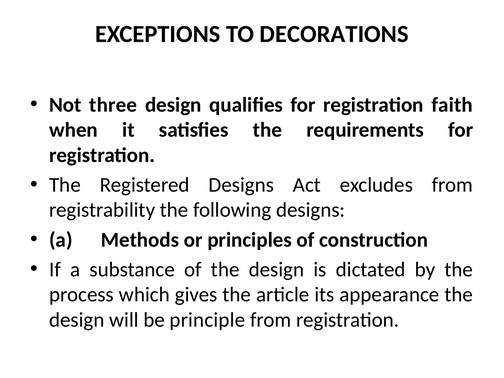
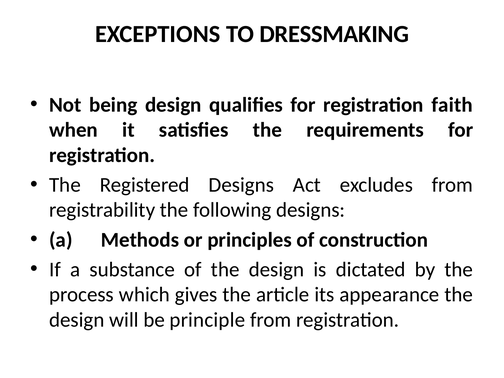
DECORATIONS: DECORATIONS -> DRESSMAKING
three: three -> being
